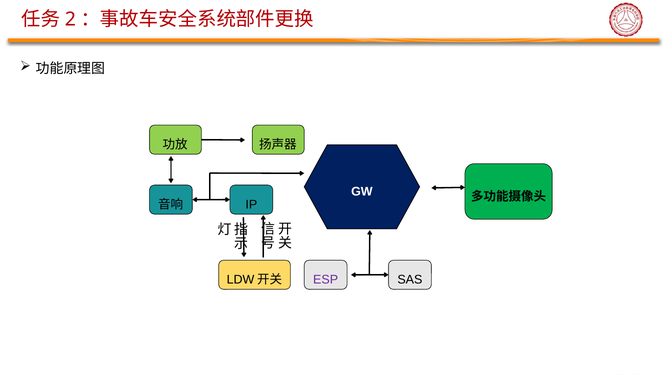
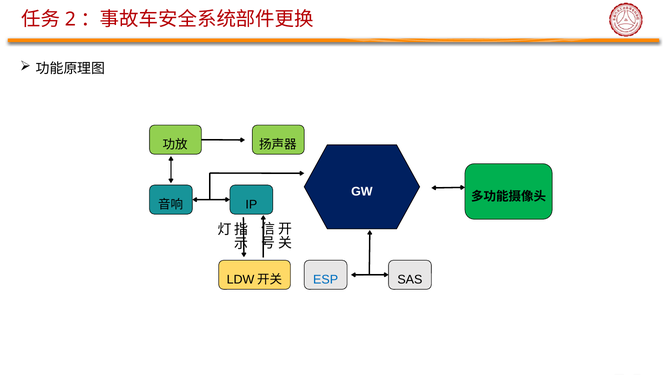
ESP colour: purple -> blue
